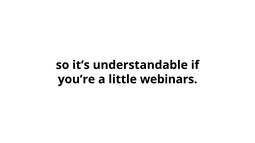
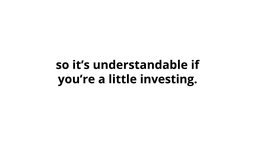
webinars: webinars -> investing
